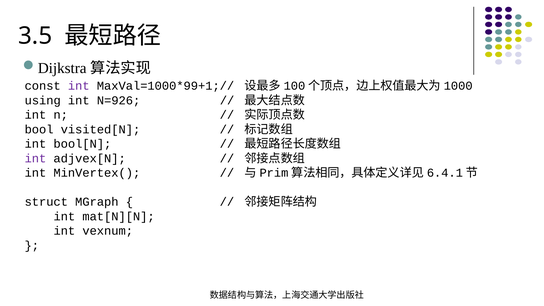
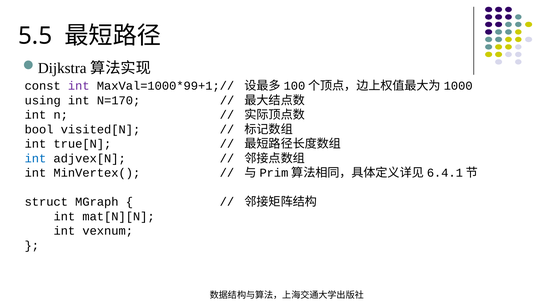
3.5: 3.5 -> 5.5
N=926: N=926 -> N=170
bool[N: bool[N -> true[N
int at (35, 159) colour: purple -> blue
